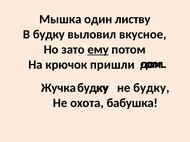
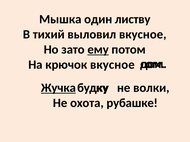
В будку: будку -> тихий
крючок пришли: пришли -> вкусное
Жучка underline: none -> present
не будку: будку -> волки
бабушка: бабушка -> рубашке
